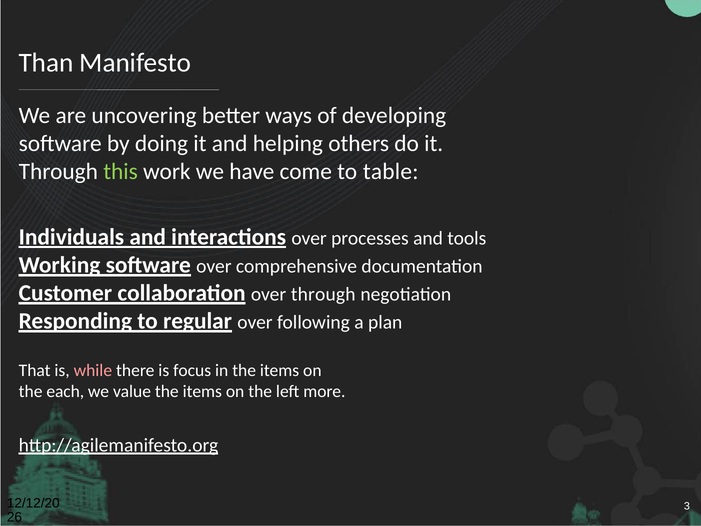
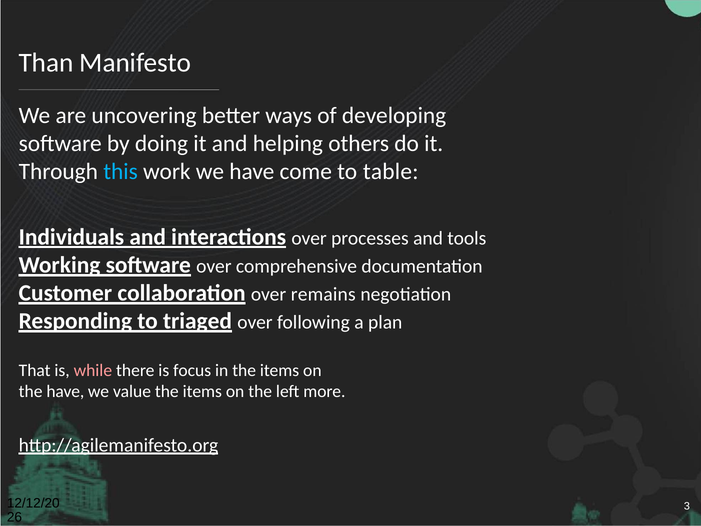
this colour: light green -> light blue
over through: through -> remains
regular: regular -> triaged
the each: each -> have
